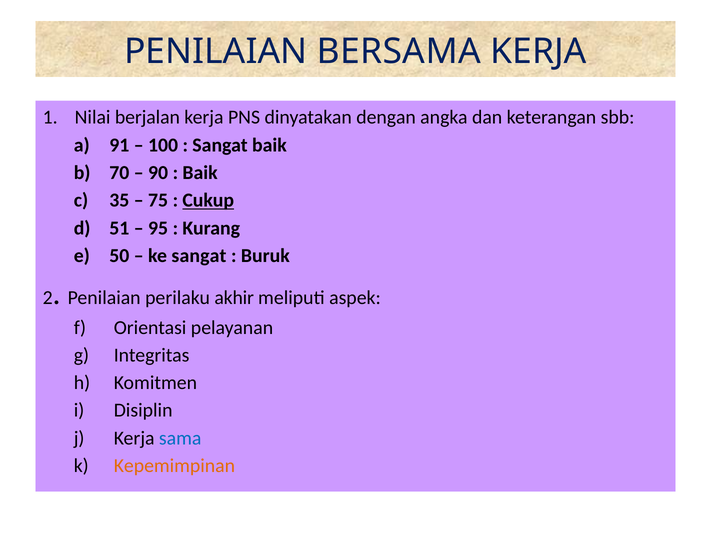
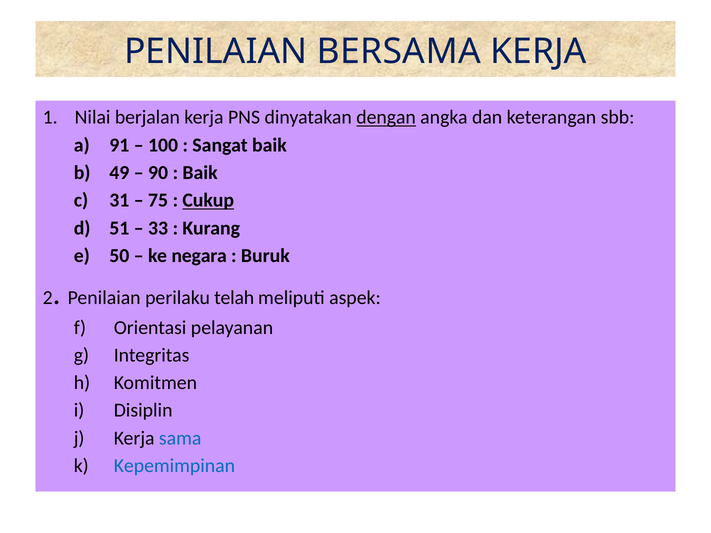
dengan underline: none -> present
70: 70 -> 49
35: 35 -> 31
95: 95 -> 33
ke sangat: sangat -> negara
akhir: akhir -> telah
Kepemimpinan colour: orange -> blue
